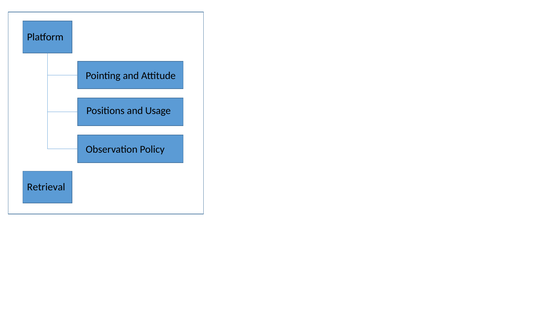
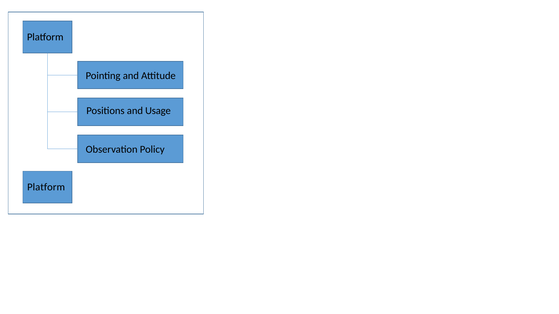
Retrieval at (46, 187): Retrieval -> Platform
